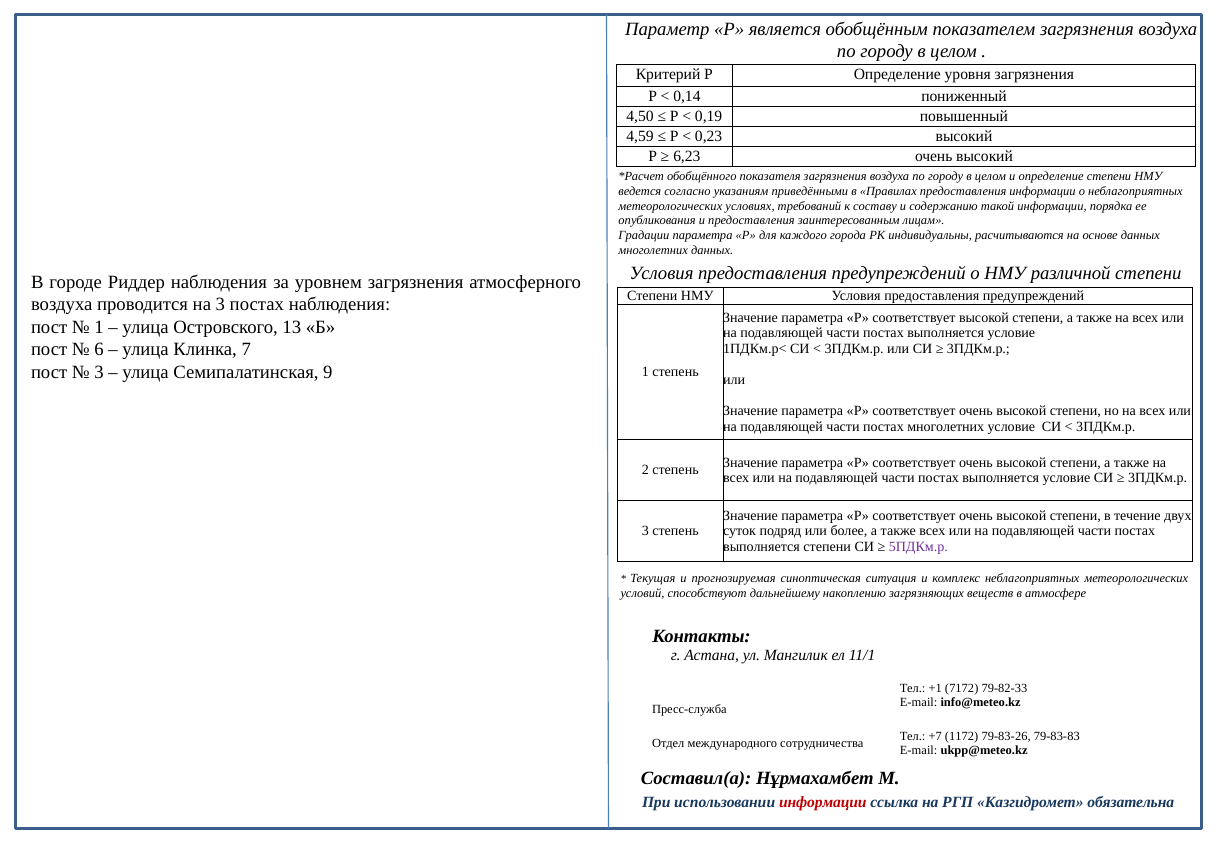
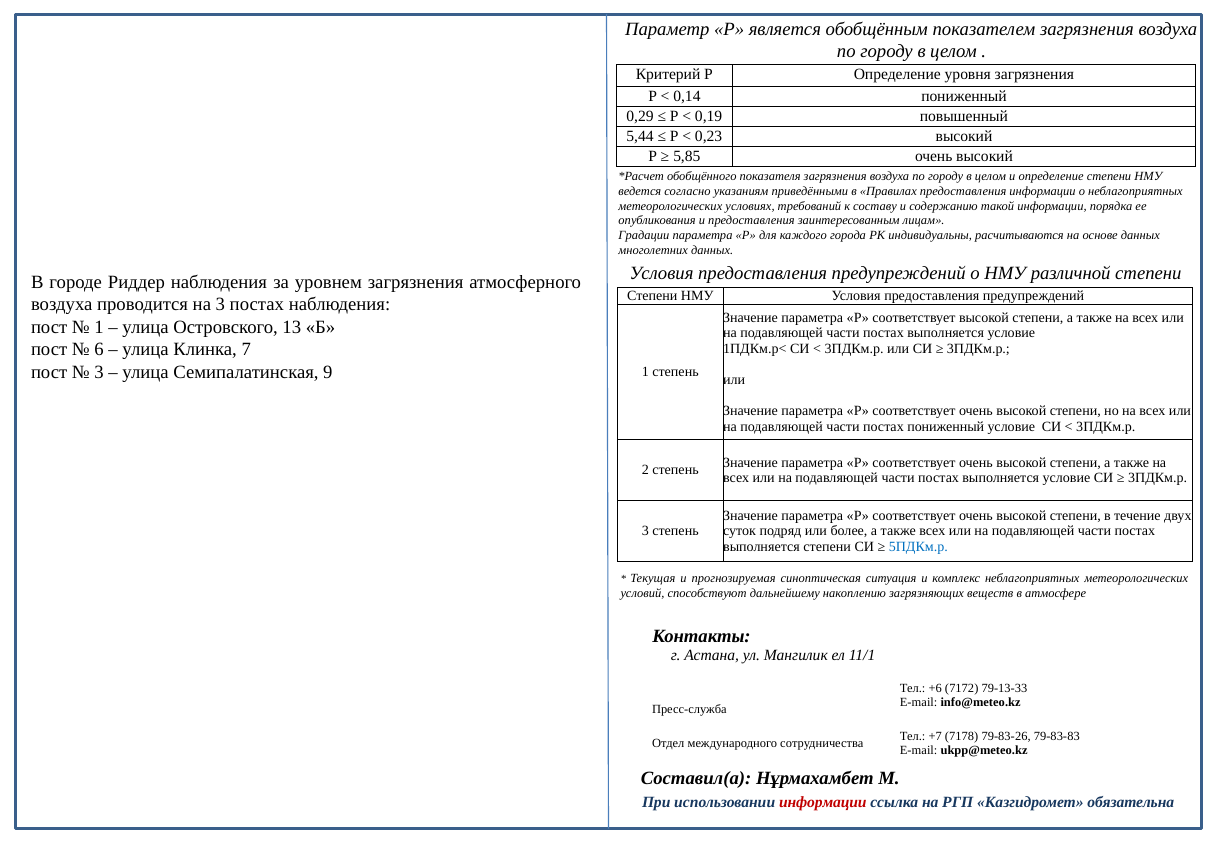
4,50: 4,50 -> 0,29
4,59: 4,59 -> 5,44
6,23: 6,23 -> 5,85
постах многолетних: многолетних -> пониженный
5ПДКм.р colour: purple -> blue
+1: +1 -> +6
79-82-33: 79-82-33 -> 79-13-33
1172: 1172 -> 7178
